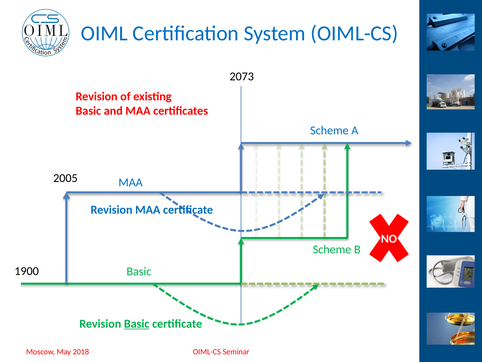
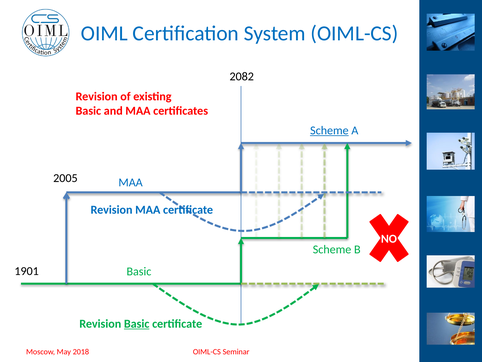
2073: 2073 -> 2082
Scheme at (329, 130) underline: none -> present
1900: 1900 -> 1901
